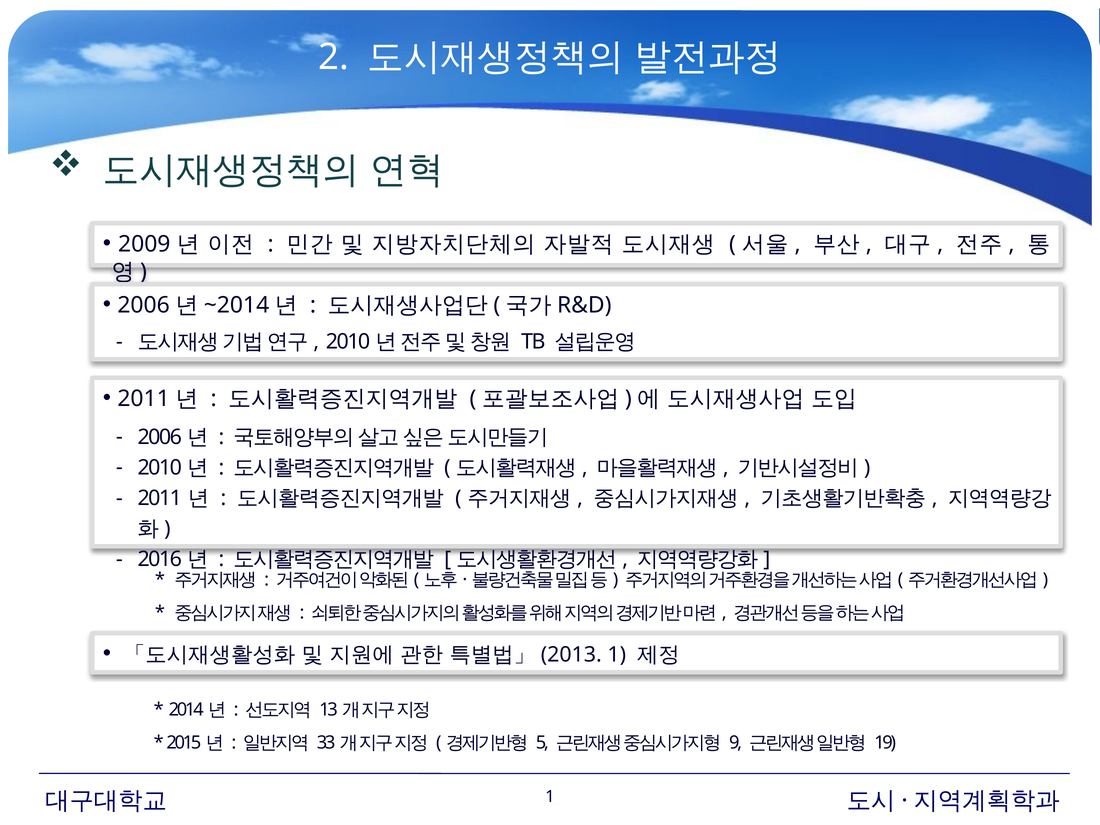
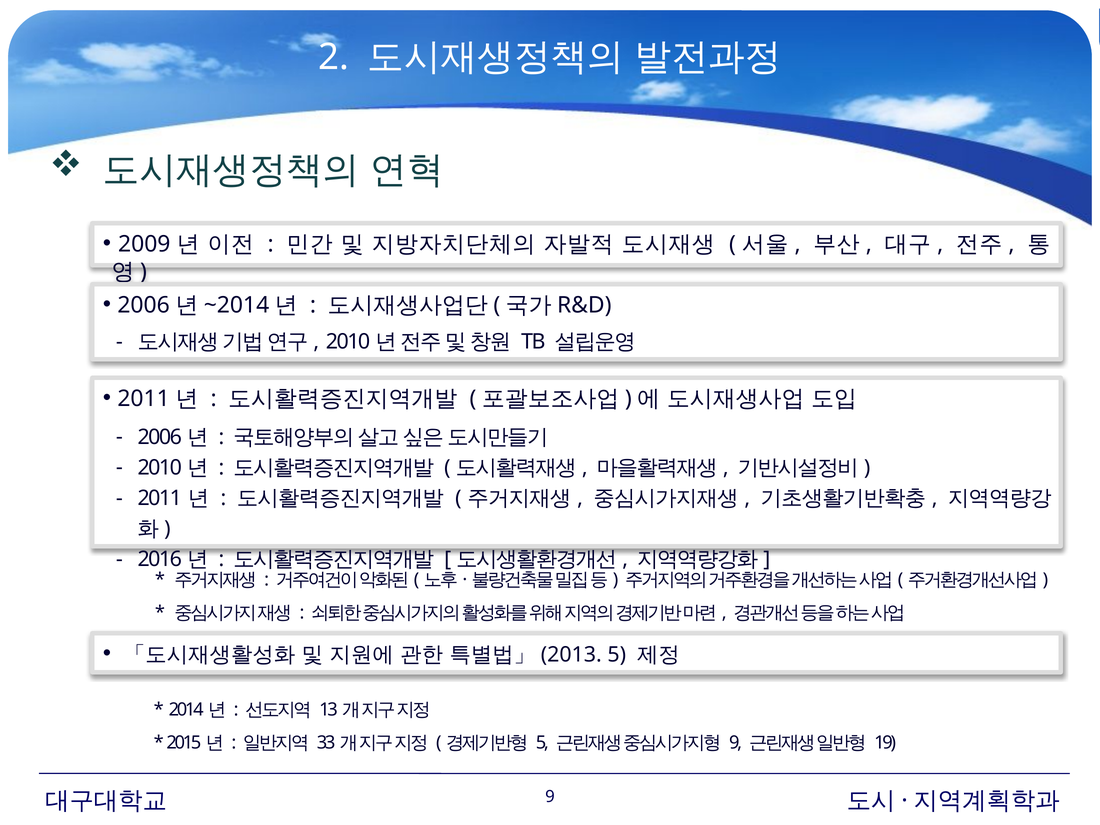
1 at (617, 655): 1 -> 5
1 at (550, 796): 1 -> 9
